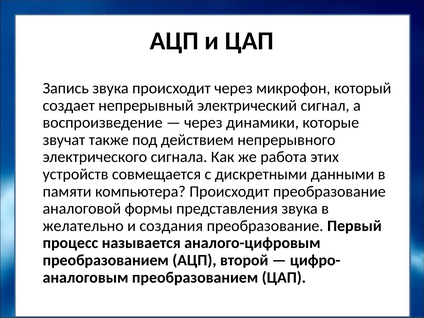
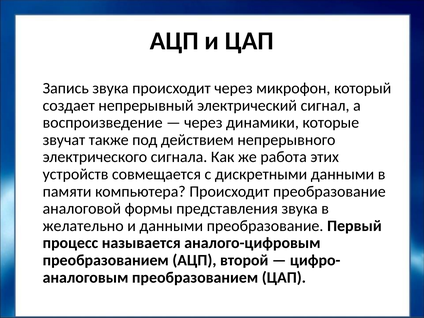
и создания: создания -> данными
